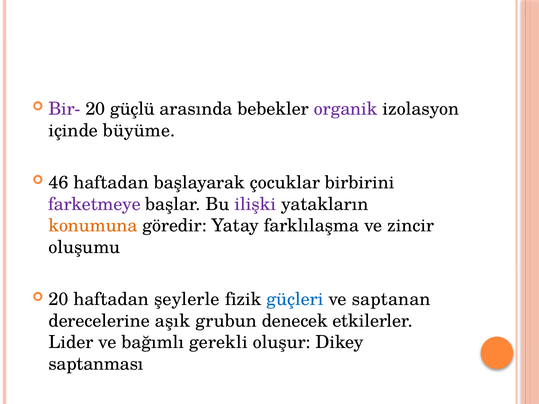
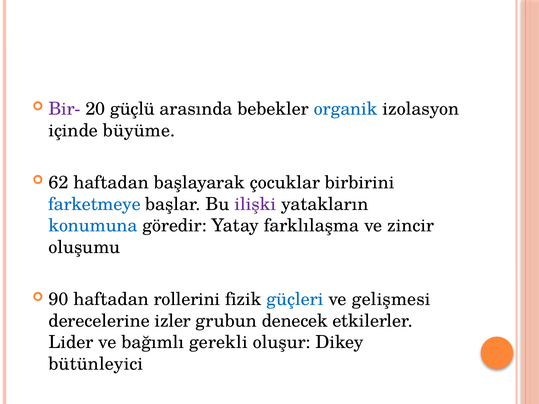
organik colour: purple -> blue
46: 46 -> 62
farketmeye colour: purple -> blue
konumuna colour: orange -> blue
20 at (58, 299): 20 -> 90
şeylerle: şeylerle -> rollerini
saptanan: saptanan -> gelişmesi
aşık: aşık -> izler
saptanması: saptanması -> bütünleyici
